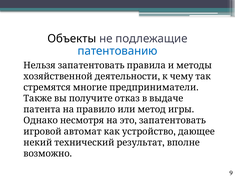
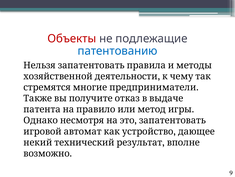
Объекты colour: black -> red
